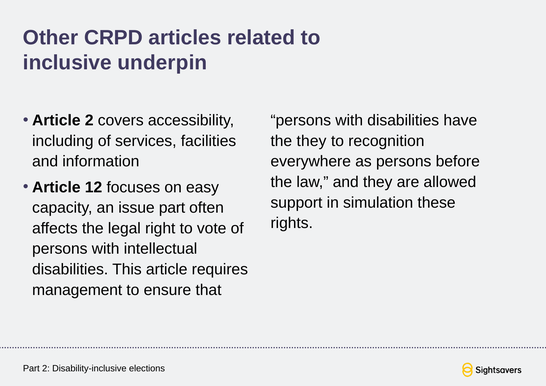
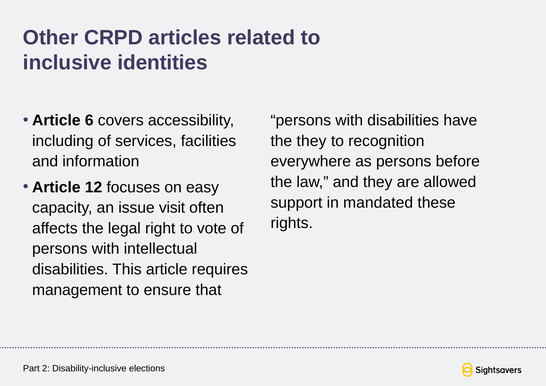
underpin: underpin -> identities
Article 2: 2 -> 6
simulation: simulation -> mandated
issue part: part -> visit
